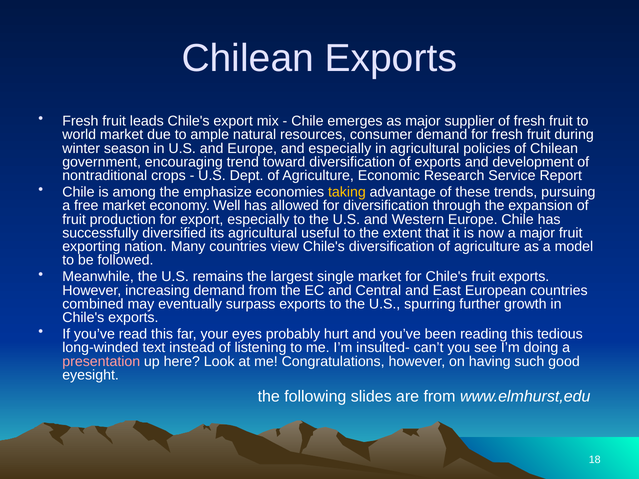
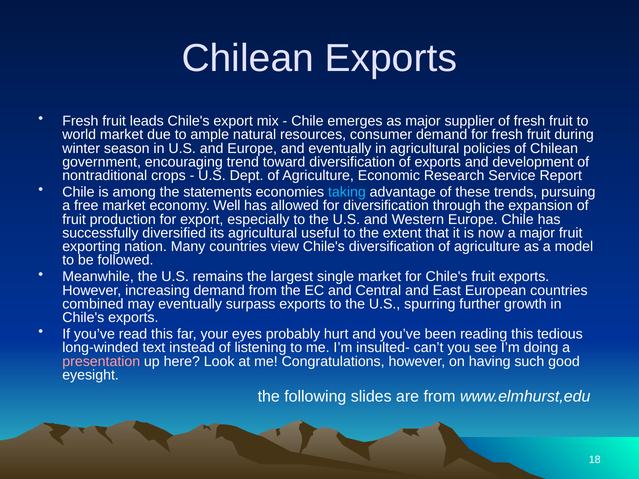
and especially: especially -> eventually
emphasize: emphasize -> statements
taking colour: yellow -> light blue
